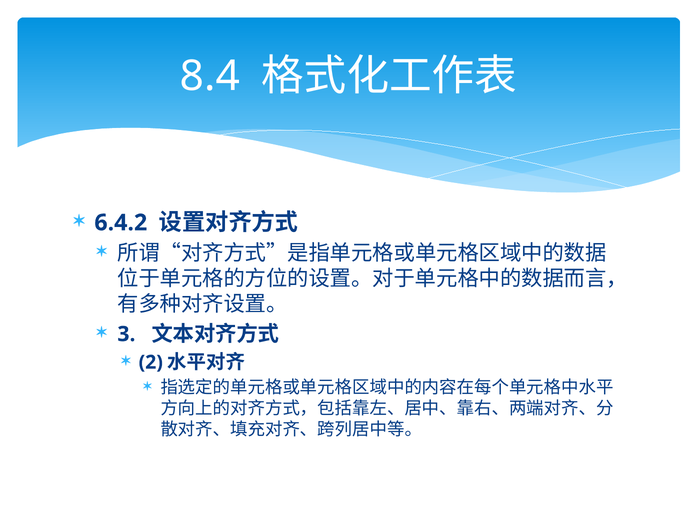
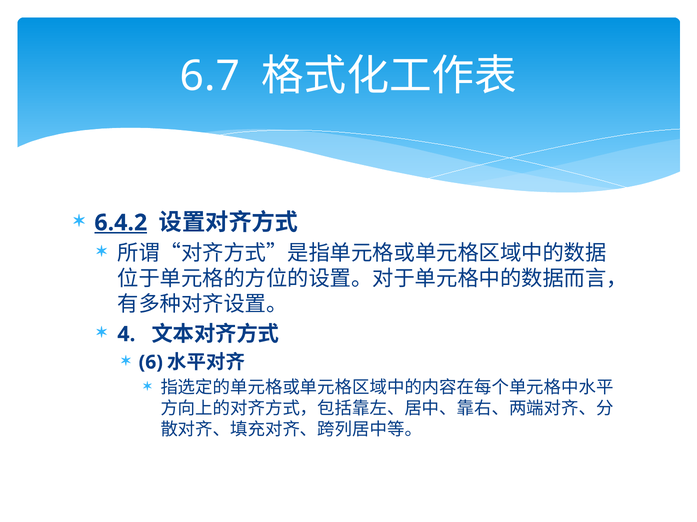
8.4: 8.4 -> 6.7
6.4.2 underline: none -> present
3: 3 -> 4
2: 2 -> 6
